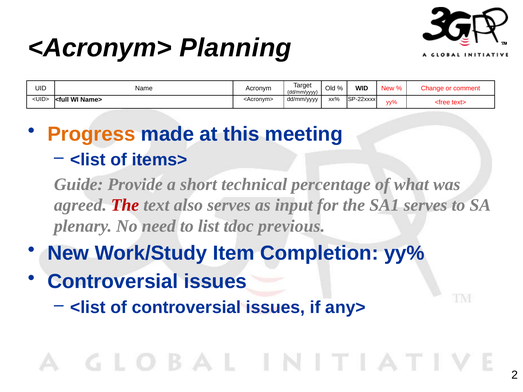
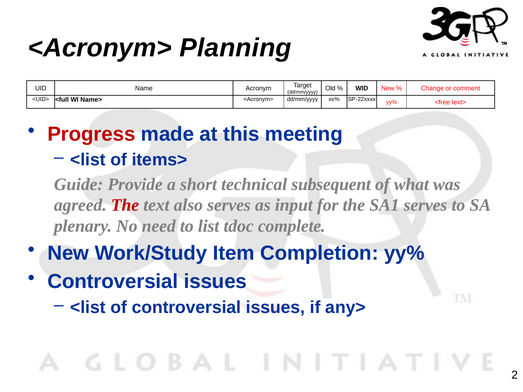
Progress colour: orange -> red
percentage: percentage -> subsequent
previous: previous -> complete
